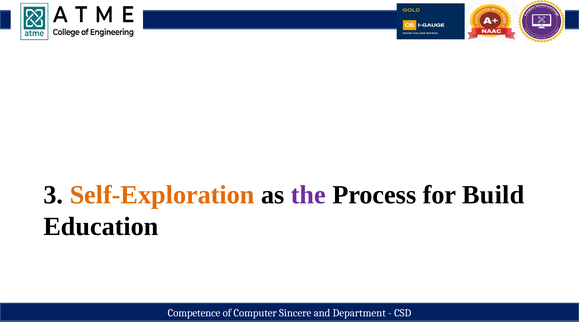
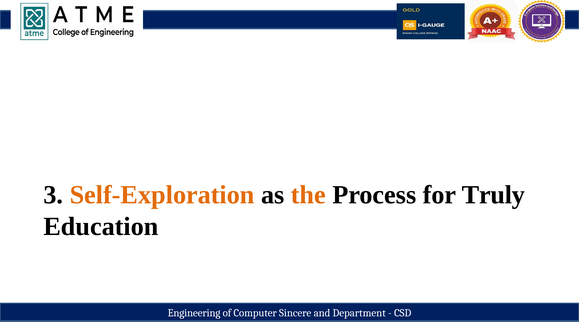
the colour: purple -> orange
Build: Build -> Truly
Competence: Competence -> Engineering
